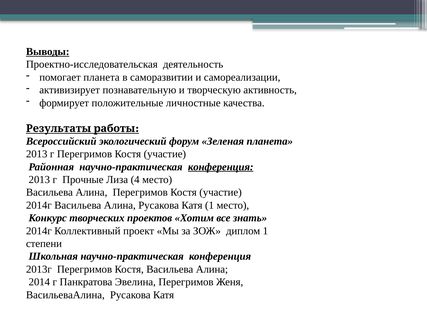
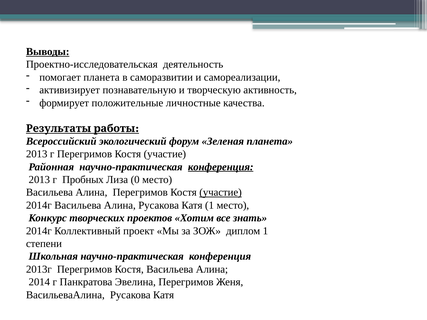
Прочные: Прочные -> Пробных
4: 4 -> 0
участие at (221, 193) underline: none -> present
